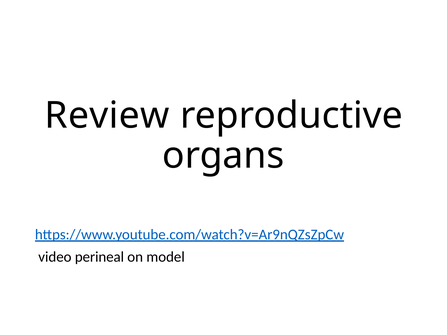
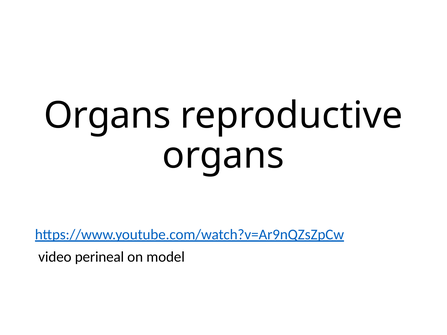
Review at (107, 116): Review -> Organs
